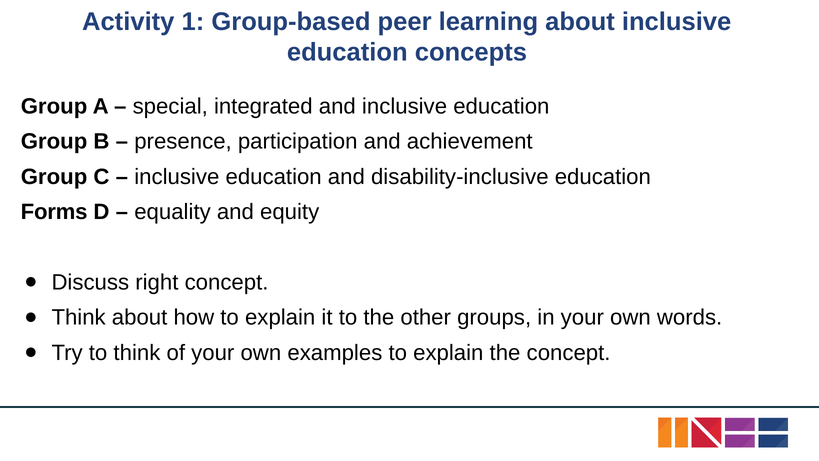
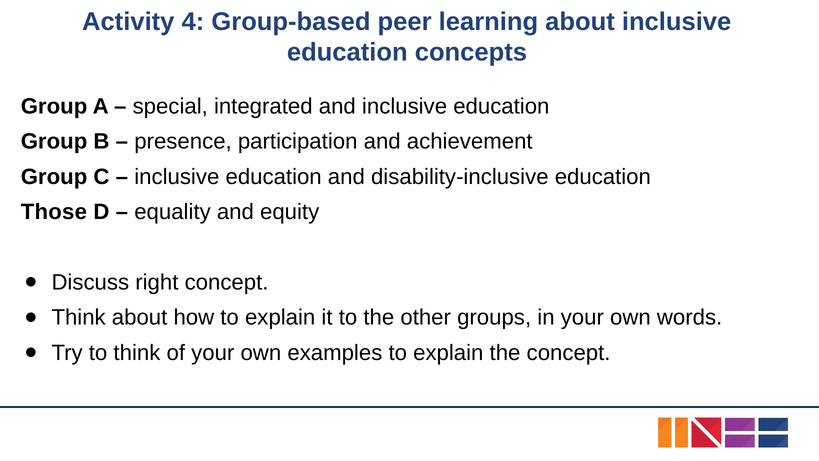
1: 1 -> 4
Forms: Forms -> Those
